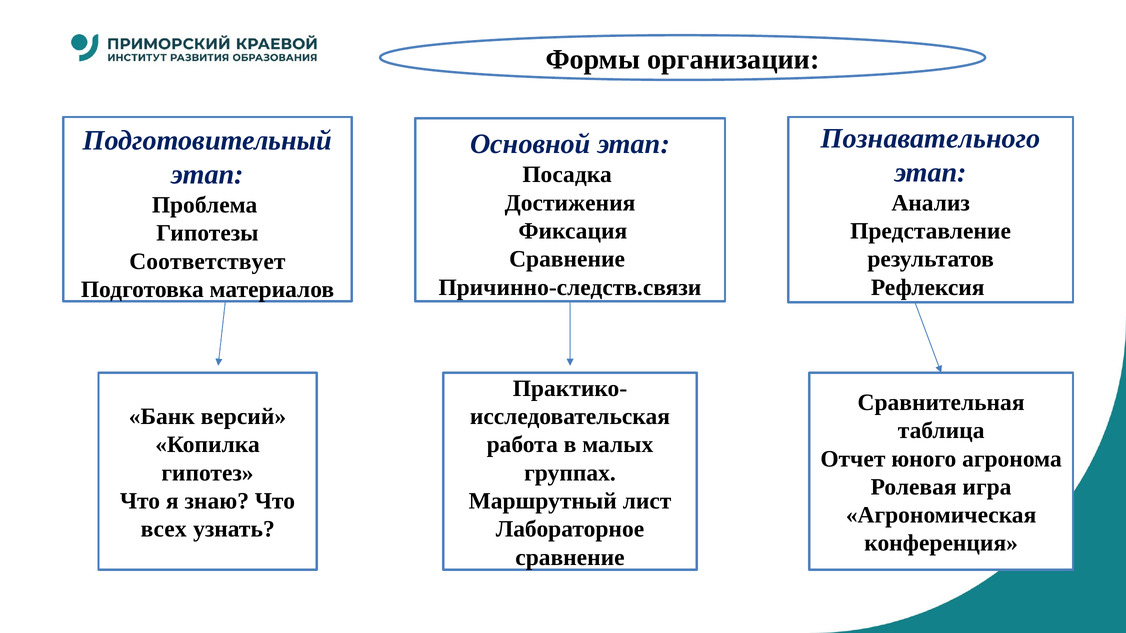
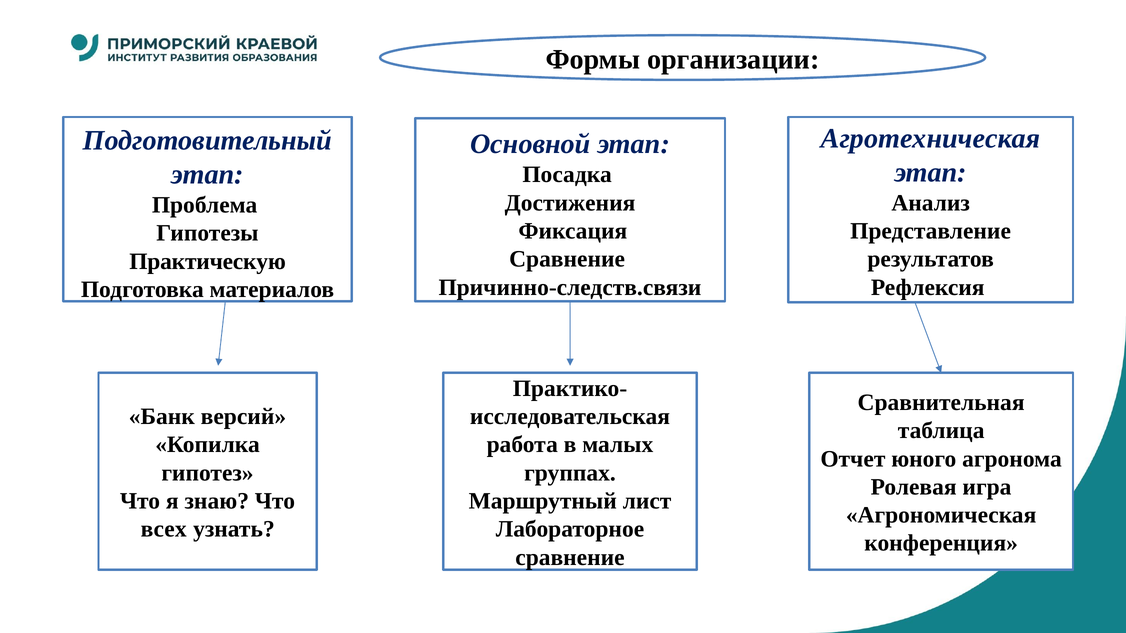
Познавательного: Познавательного -> Агротехническая
Соответствует: Соответствует -> Практическую
